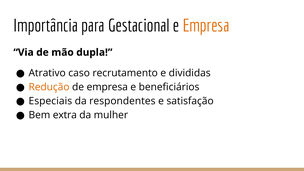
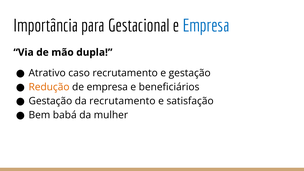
Empresa at (206, 26) colour: orange -> blue
e divididas: divididas -> gestação
Especiais at (50, 101): Especiais -> Gestação
da respondentes: respondentes -> recrutamento
extra: extra -> babá
